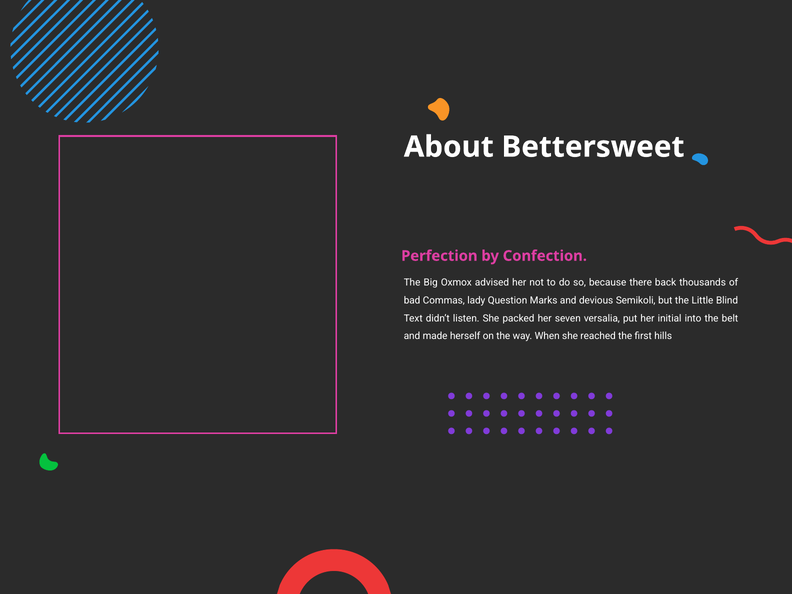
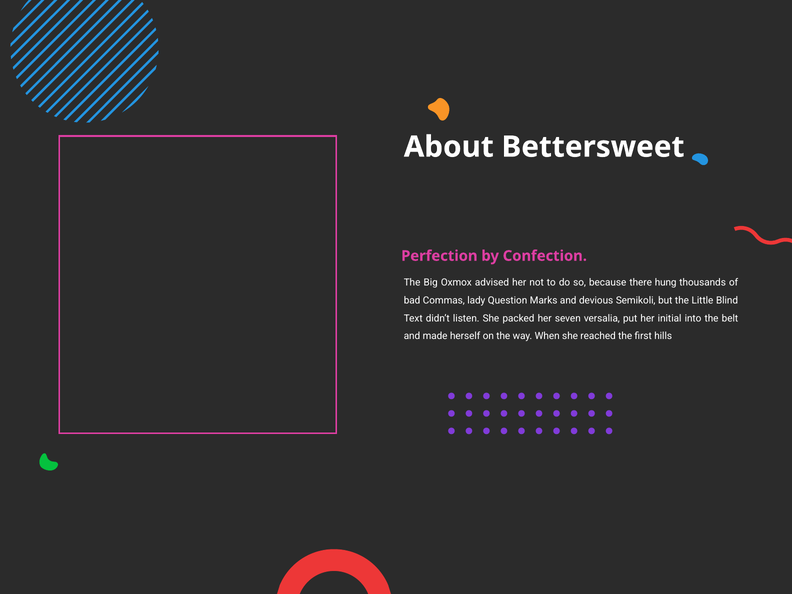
back: back -> hung
